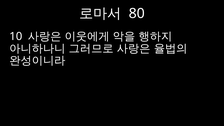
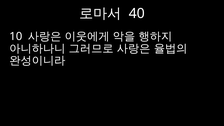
80: 80 -> 40
